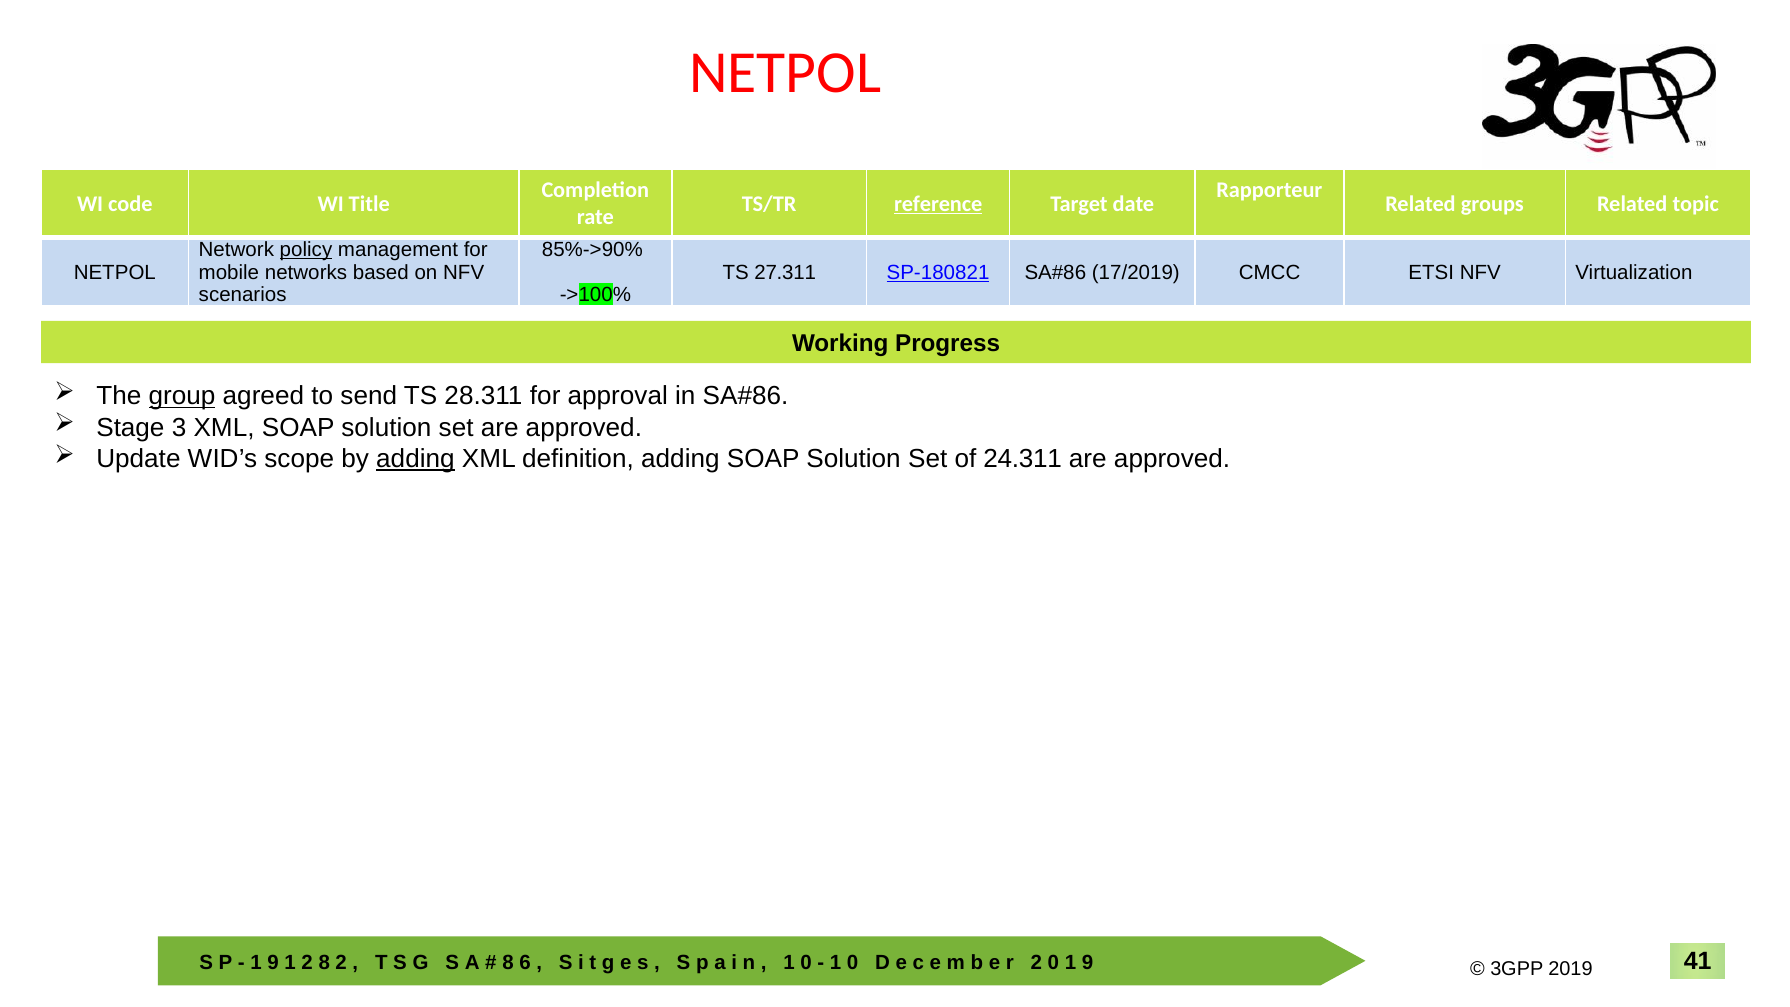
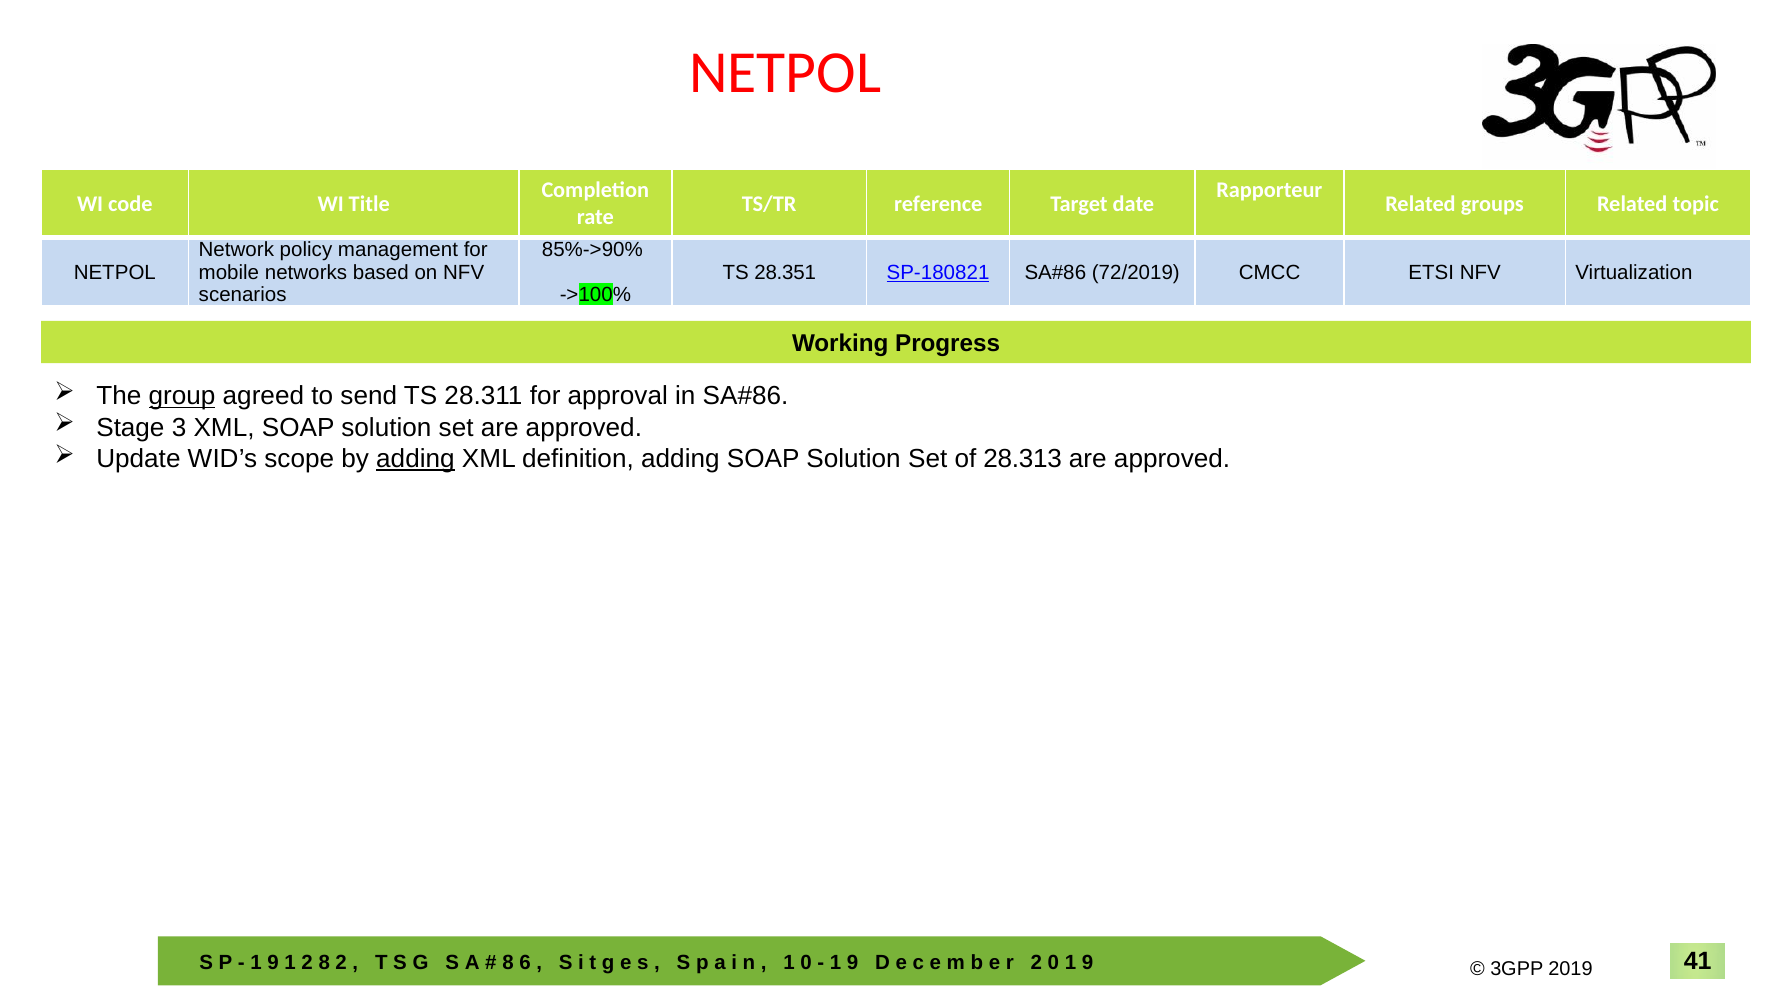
reference underline: present -> none
policy underline: present -> none
27.311: 27.311 -> 28.351
17/2019: 17/2019 -> 72/2019
24.311: 24.311 -> 28.313
0 at (853, 963): 0 -> 9
